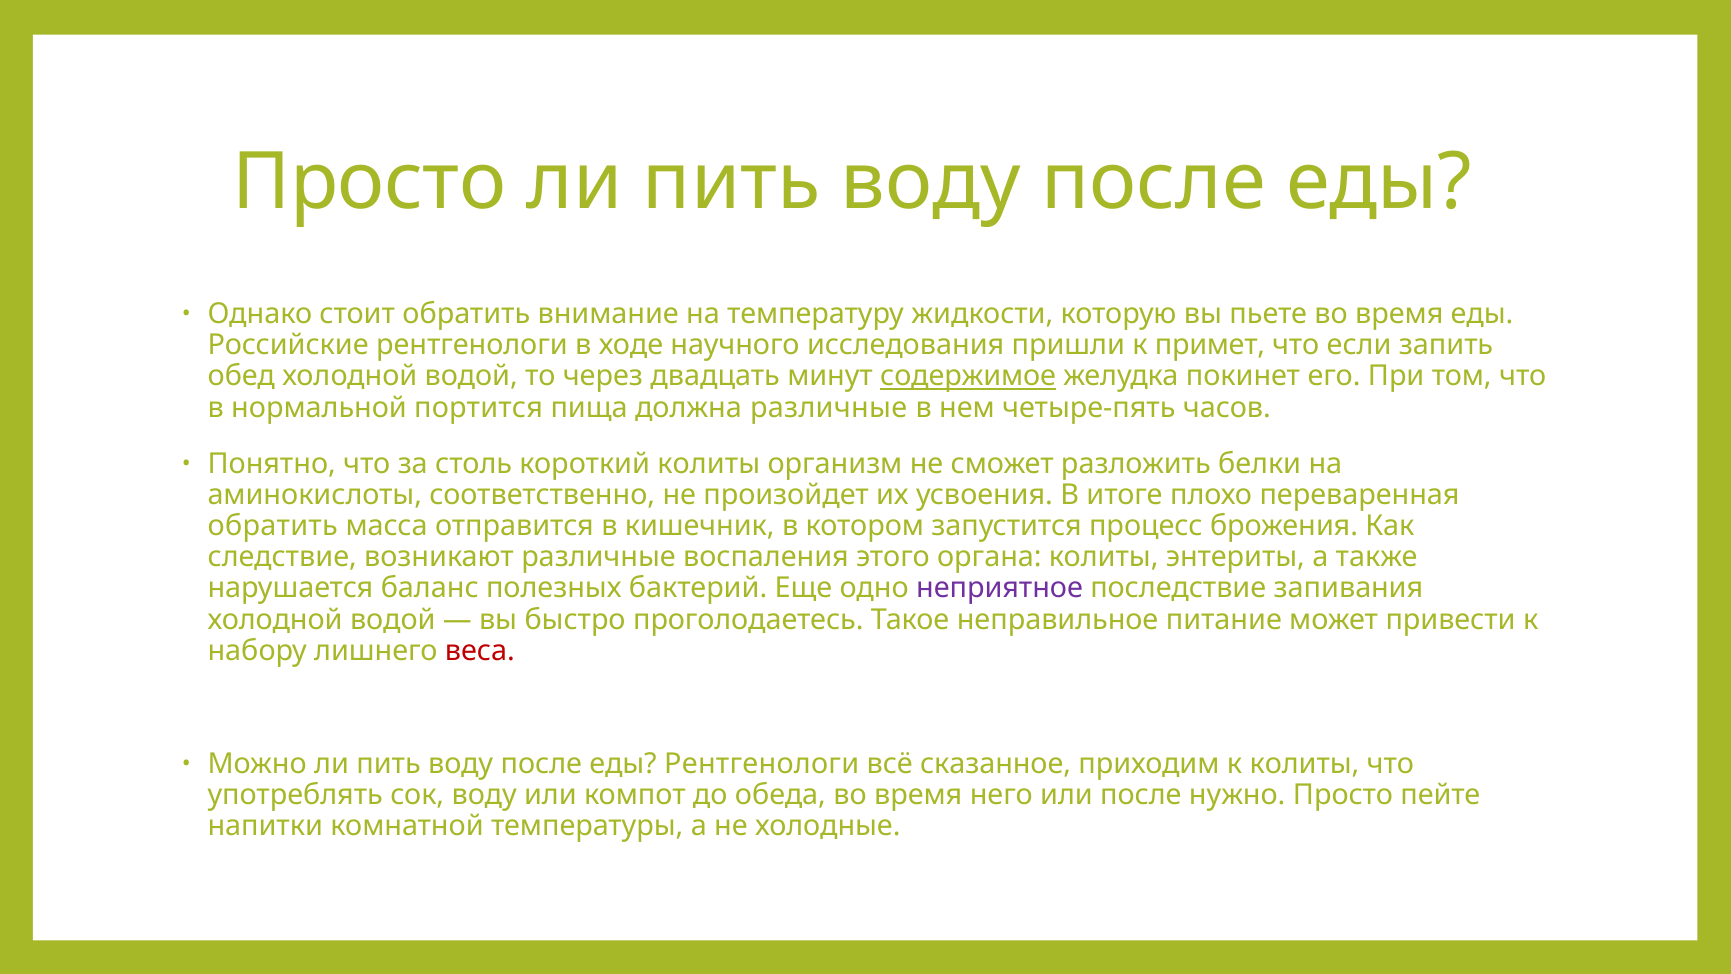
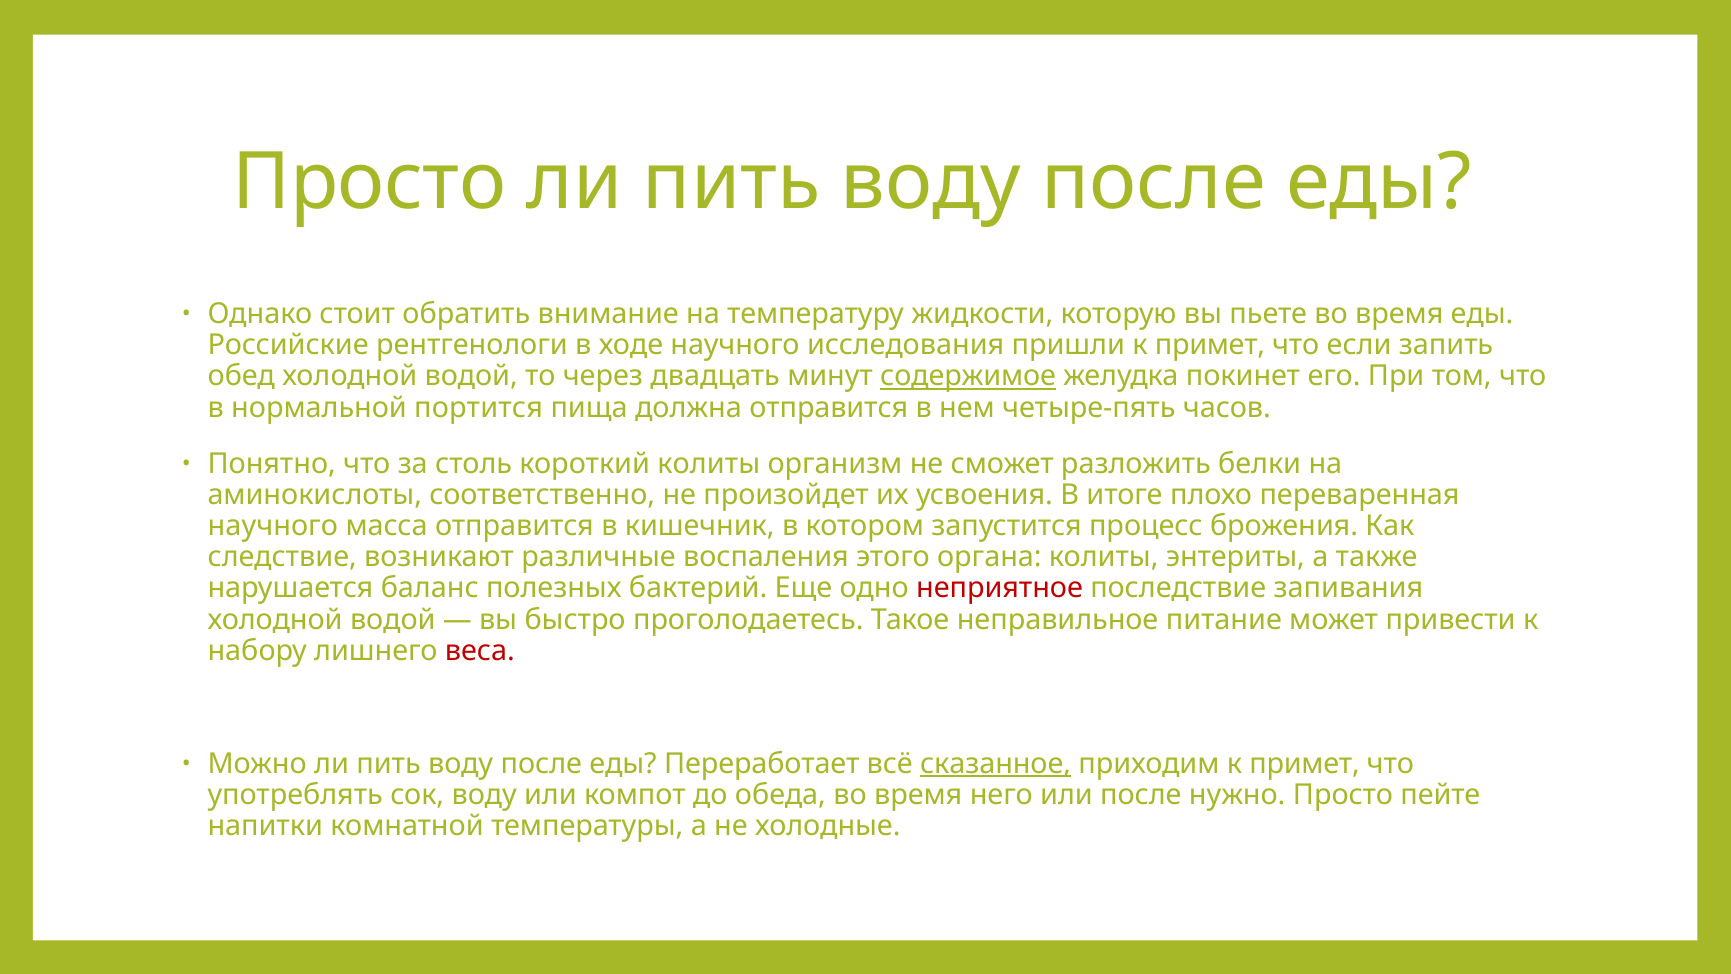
должна различные: различные -> отправится
обратить at (273, 526): обратить -> научного
неприятное colour: purple -> red
еды Рентгенологи: Рентгенологи -> Переработает
сказанное underline: none -> present
приходим к колиты: колиты -> примет
